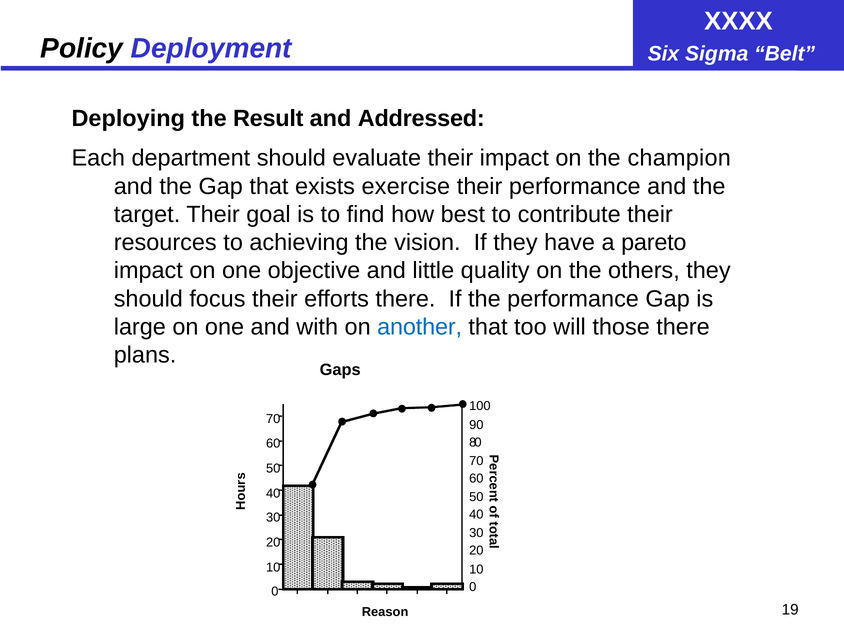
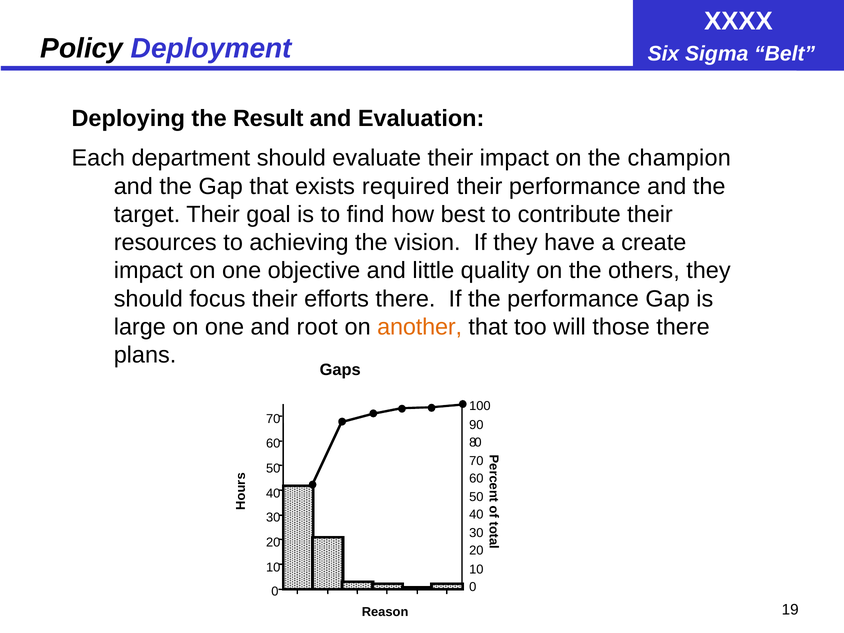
Addressed: Addressed -> Evaluation
exercise: exercise -> required
pareto: pareto -> create
with: with -> root
another colour: blue -> orange
